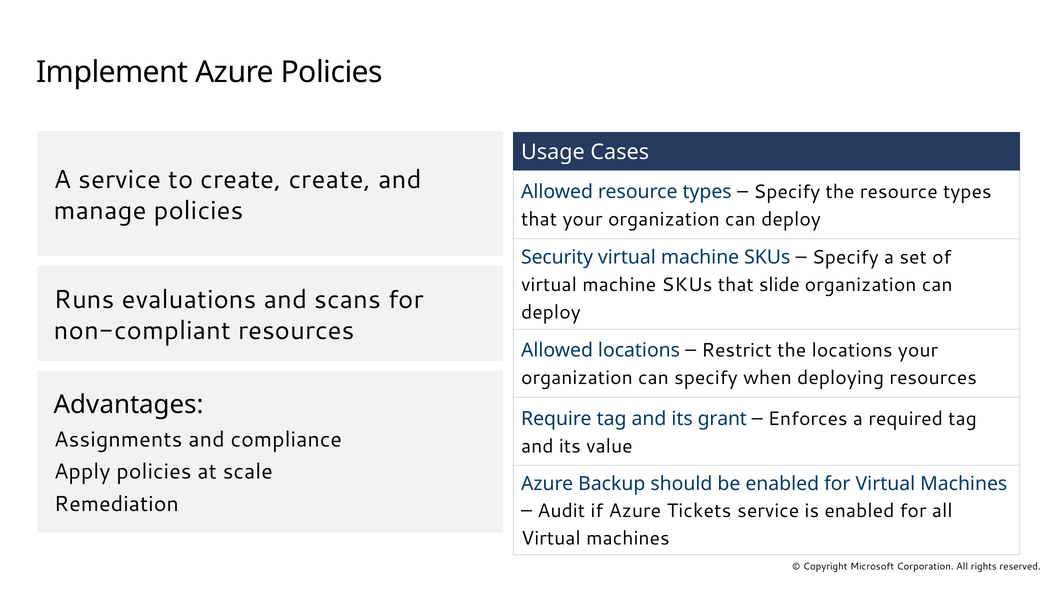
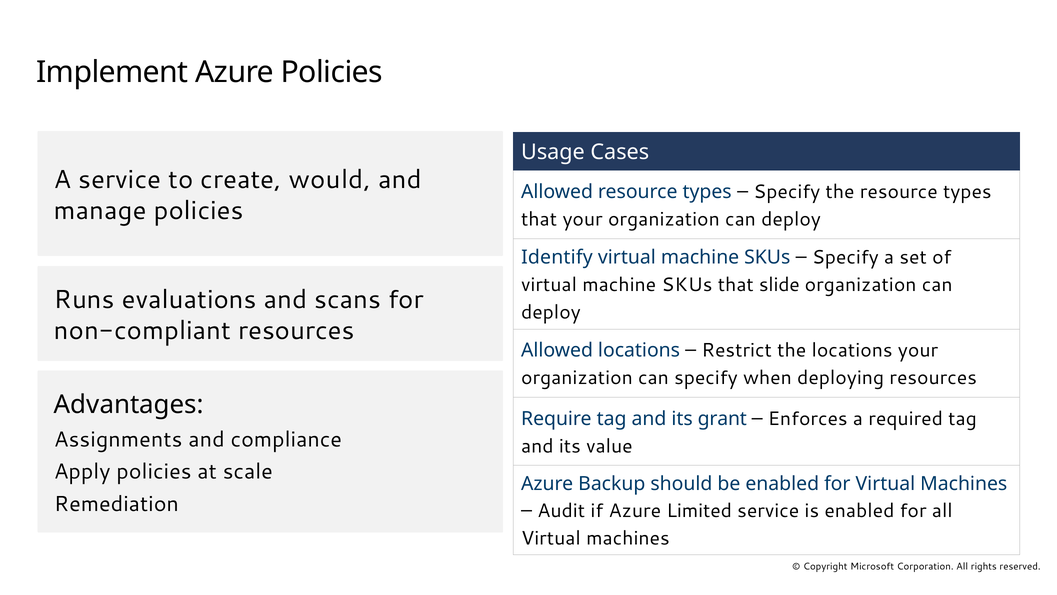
create create: create -> would
Security: Security -> Identify
Tickets: Tickets -> Limited
